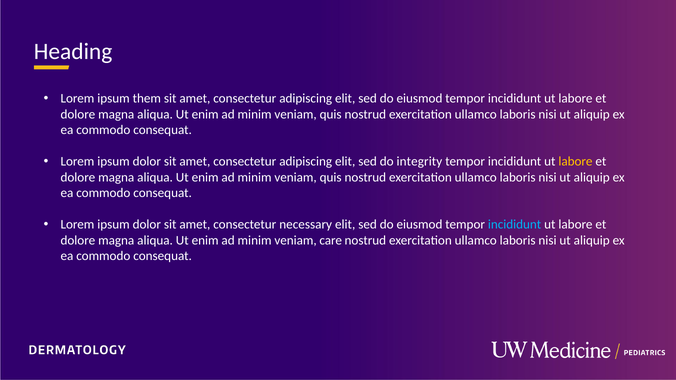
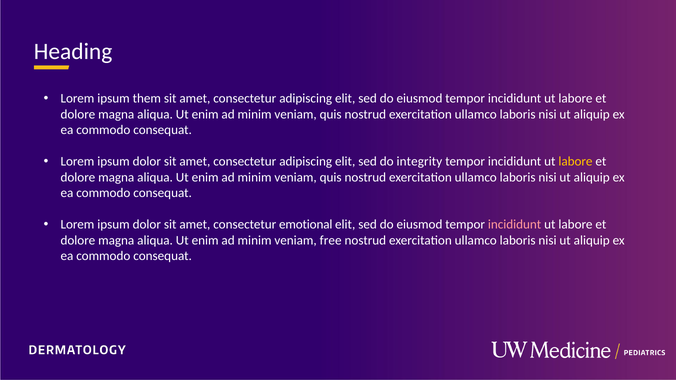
necessary: necessary -> emotional
incididunt at (515, 225) colour: light blue -> pink
care: care -> free
